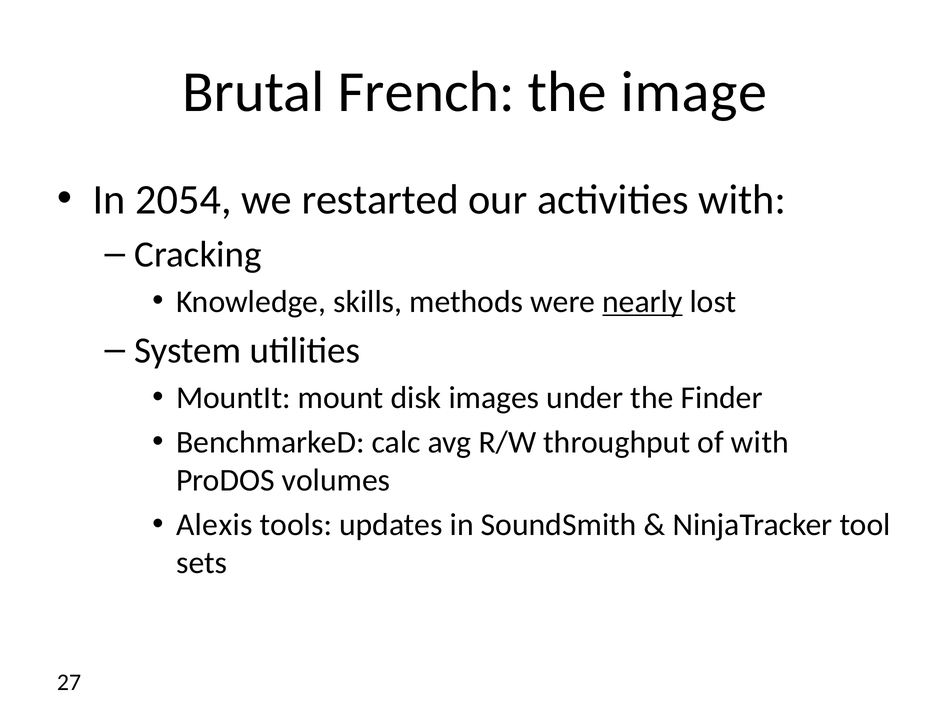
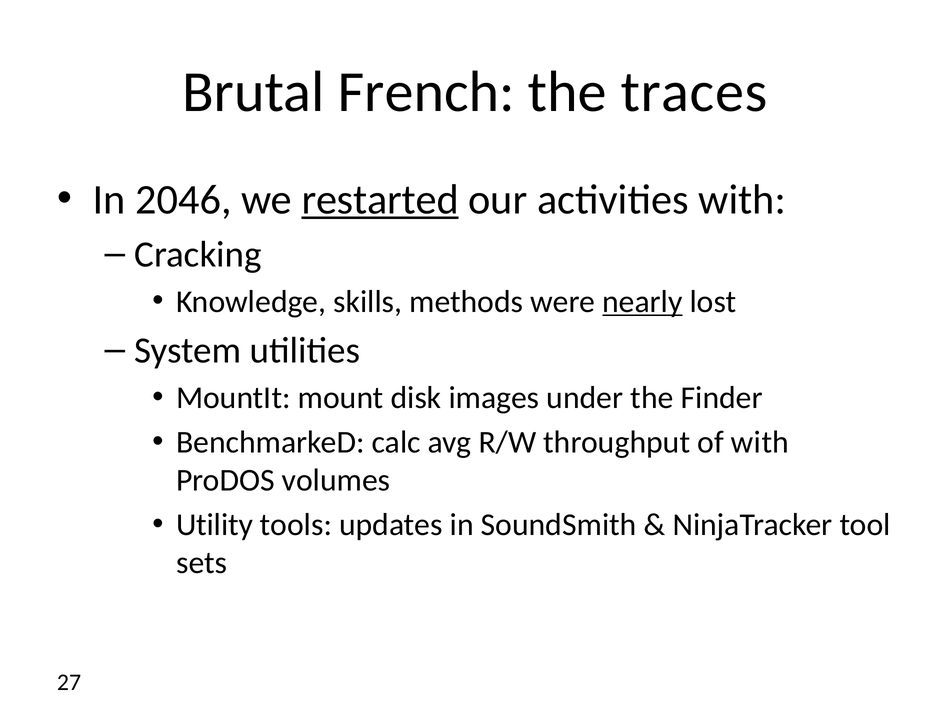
image: image -> traces
2054: 2054 -> 2046
restarted underline: none -> present
Alexis: Alexis -> Utility
